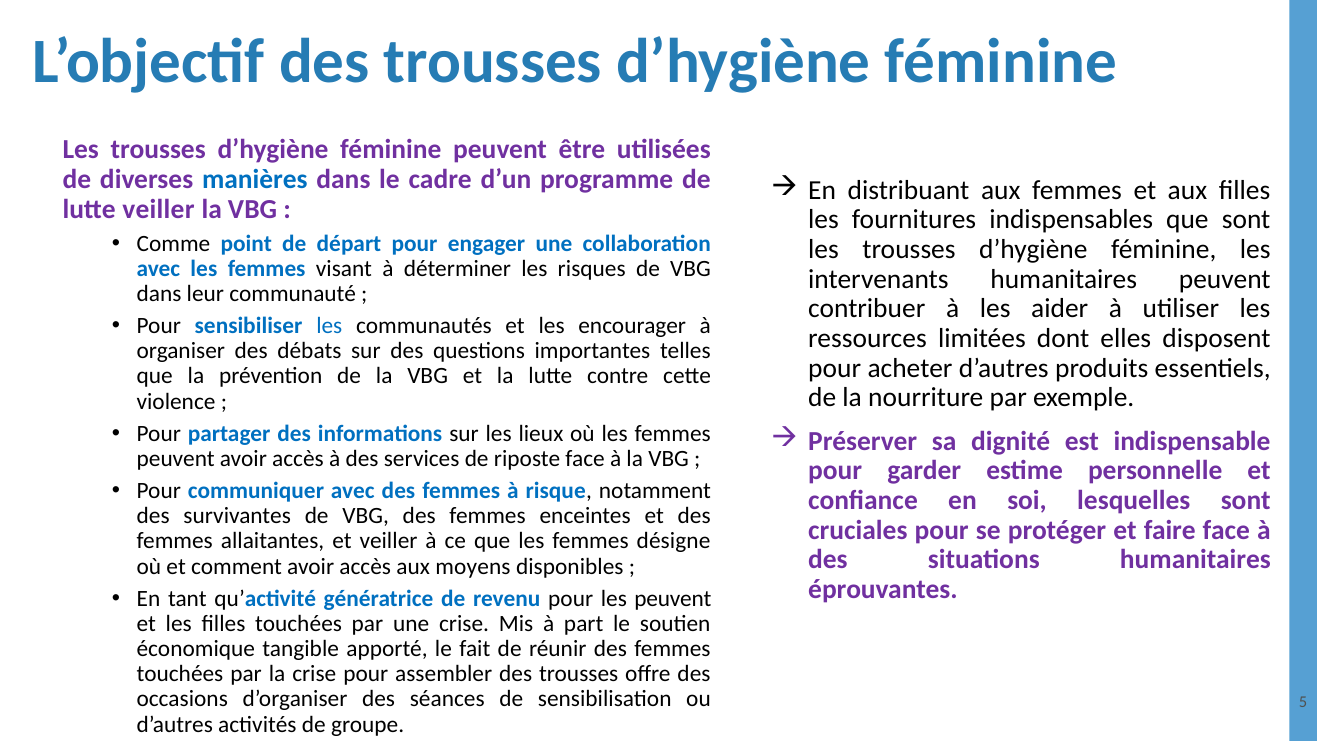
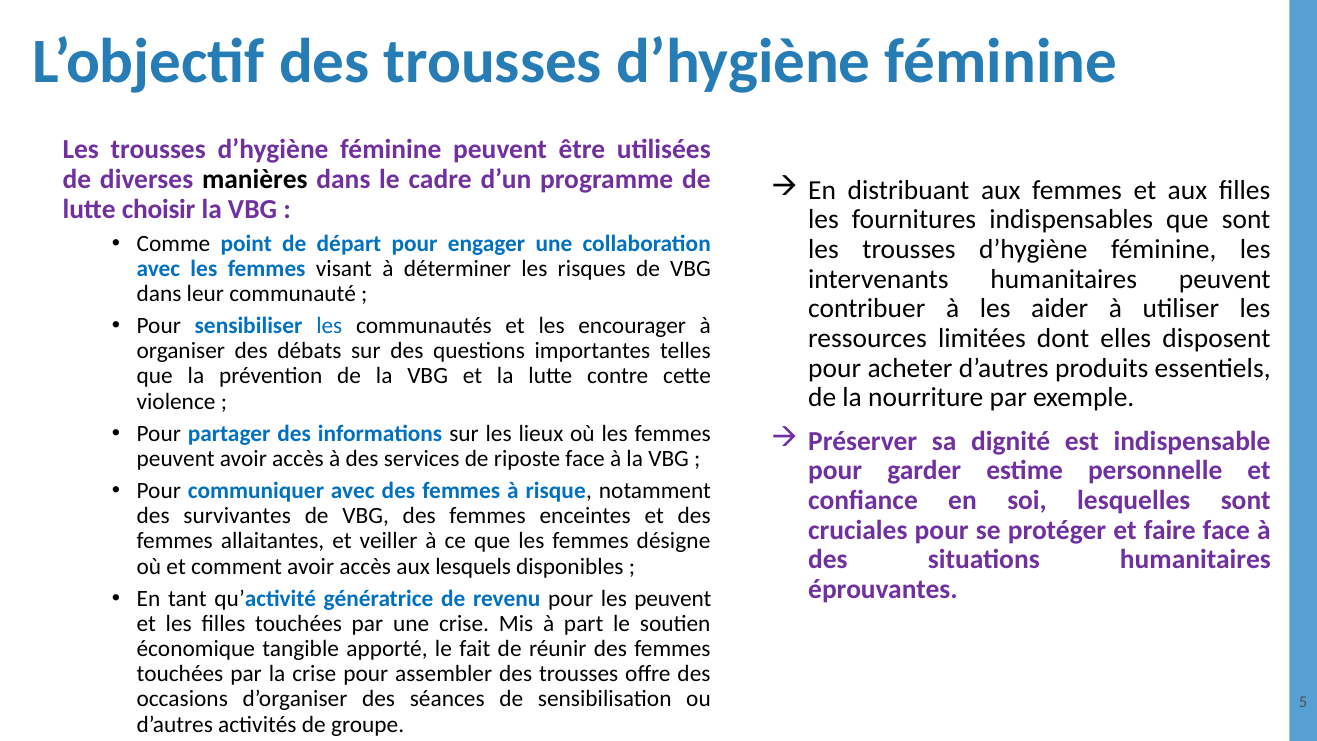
manières colour: blue -> black
lutte veiller: veiller -> choisir
moyens: moyens -> lesquels
